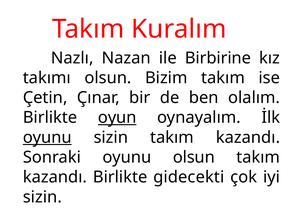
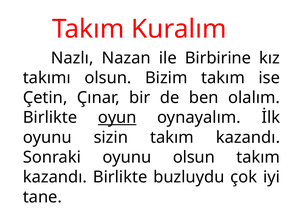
oyunu at (47, 137) underline: present -> none
gidecekti: gidecekti -> buzluydu
sizin at (42, 196): sizin -> tane
